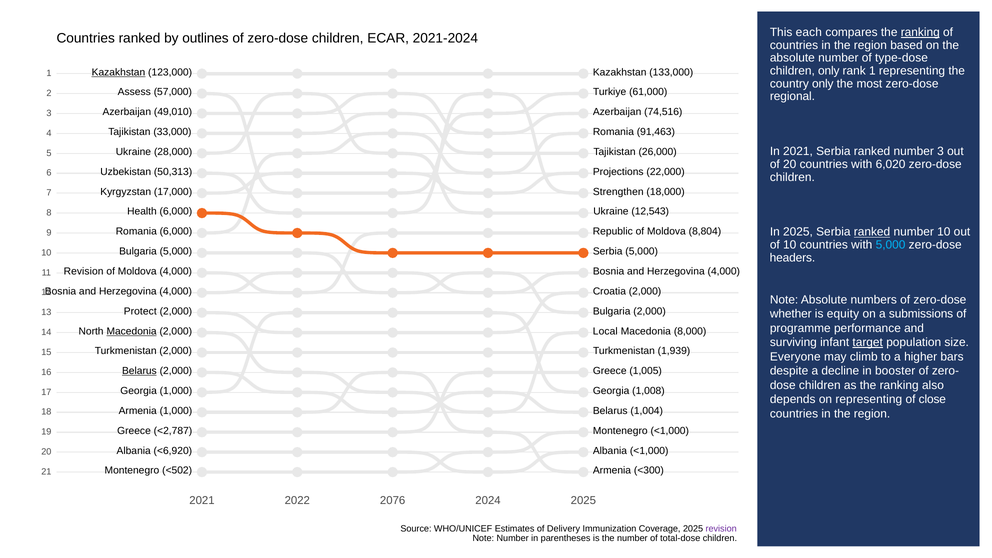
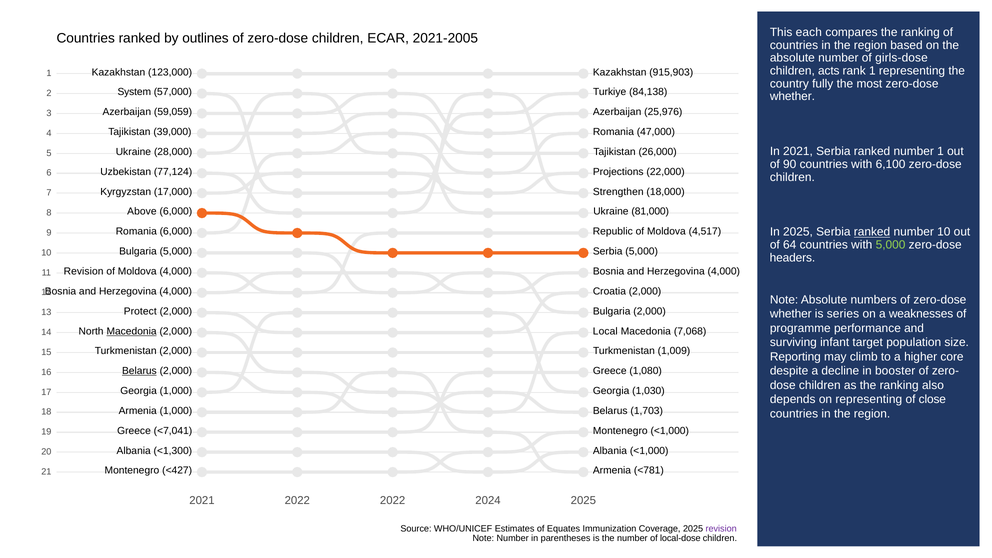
ranking at (920, 32) underline: present -> none
2021-2024: 2021-2024 -> 2021-2005
type-dose: type-dose -> girls-dose
children only: only -> acts
Kazakhstan at (118, 72) underline: present -> none
133,000: 133,000 -> 915,903
country only: only -> fully
Assess: Assess -> System
61,000: 61,000 -> 84,138
regional at (792, 96): regional -> whether
49,010: 49,010 -> 59,059
74,516: 74,516 -> 25,976
33,000: 33,000 -> 39,000
91,463: 91,463 -> 47,000
number 3: 3 -> 1
of 20: 20 -> 90
6,020: 6,020 -> 6,100
50,313: 50,313 -> 77,124
Health: Health -> Above
12,543: 12,543 -> 81,000
8,804: 8,804 -> 4,517
of 10: 10 -> 64
5,000 at (891, 245) colour: light blue -> light green
equity: equity -> series
submissions: submissions -> weaknesses
8,000: 8,000 -> 7,068
target underline: present -> none
1,939: 1,939 -> 1,009
Everyone: Everyone -> Reporting
bars: bars -> core
1,005: 1,005 -> 1,080
1,008: 1,008 -> 1,030
1,004: 1,004 -> 1,703
<2,787: <2,787 -> <7,041
<6,920: <6,920 -> <1,300
<502: <502 -> <427
<300: <300 -> <781
2022 2076: 2076 -> 2022
Delivery: Delivery -> Equates
total-dose: total-dose -> local-dose
